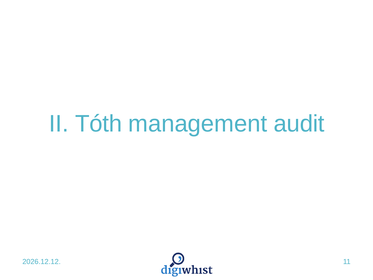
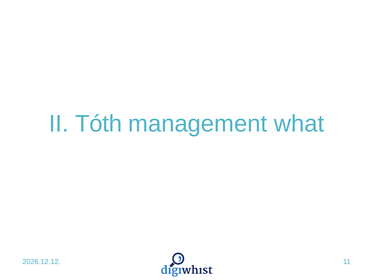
audit: audit -> what
